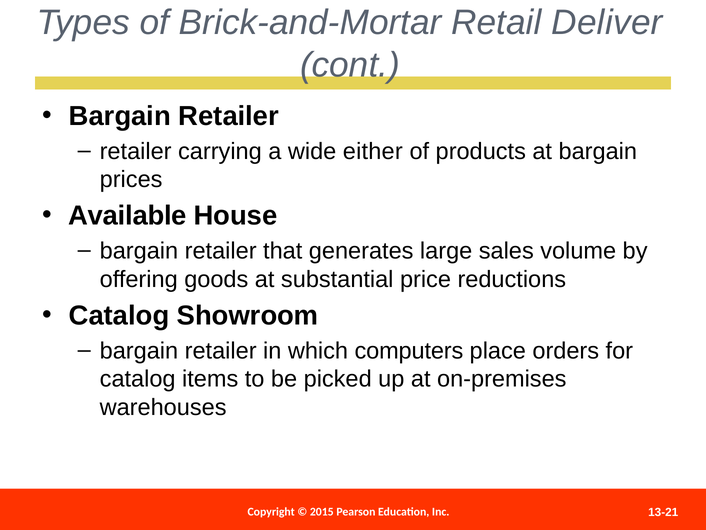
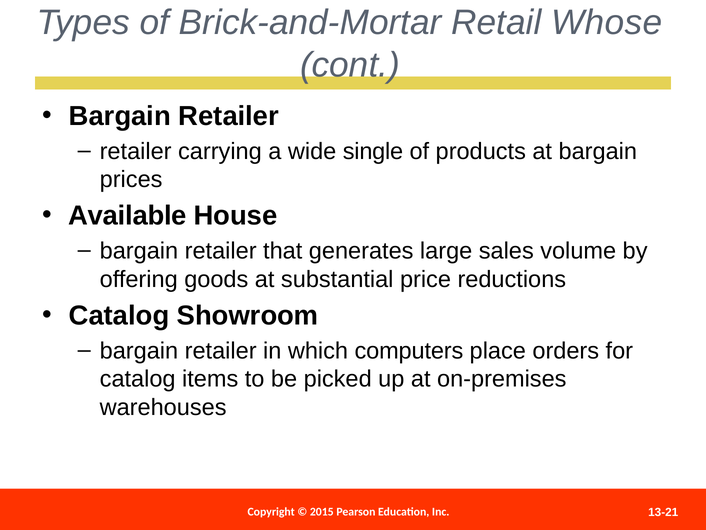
Deliver: Deliver -> Whose
either: either -> single
